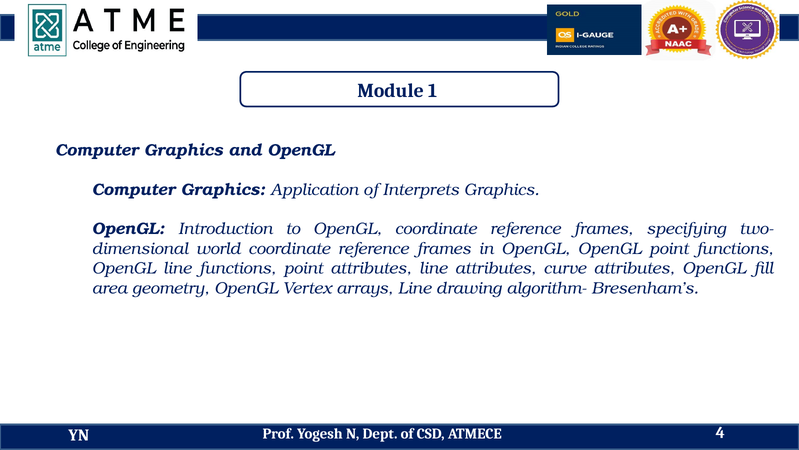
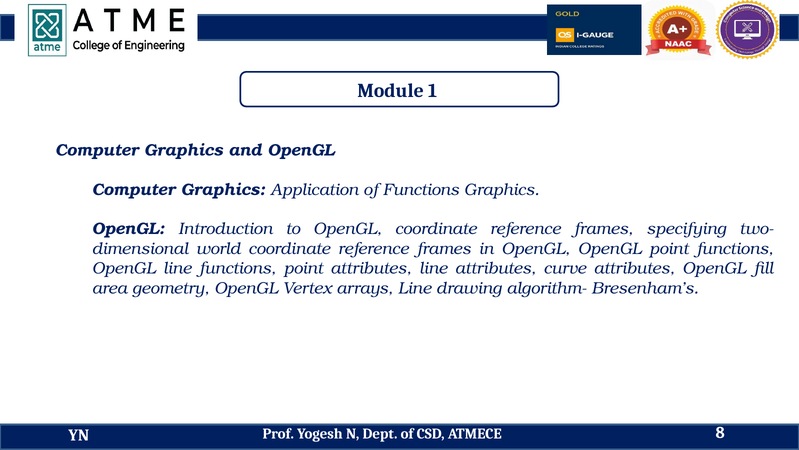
of Interprets: Interprets -> Functions
4: 4 -> 8
